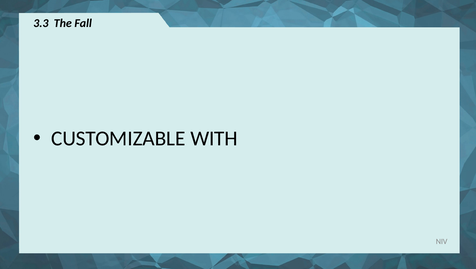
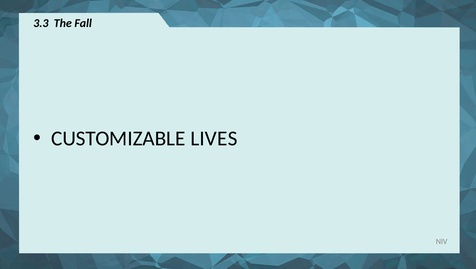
WITH: WITH -> LIVES
